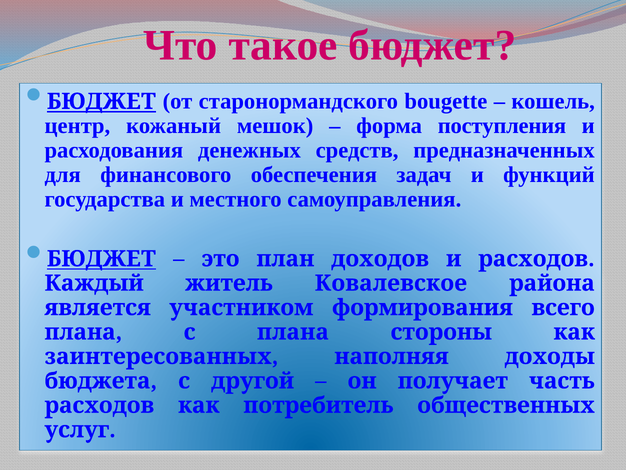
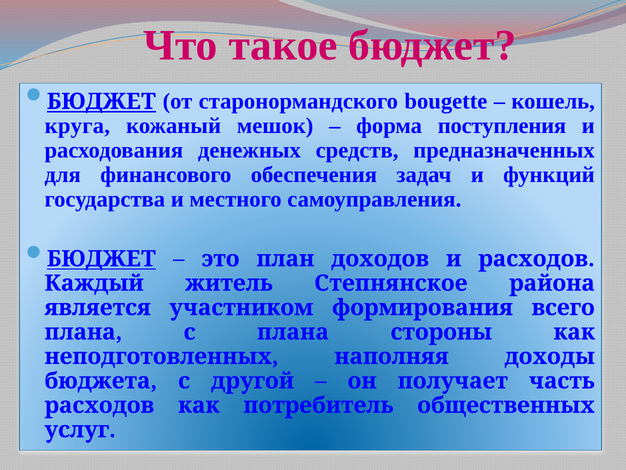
центр: центр -> круга
Ковалевское: Ковалевское -> Степнянское
заинтересованных: заинтересованных -> неподготовленных
